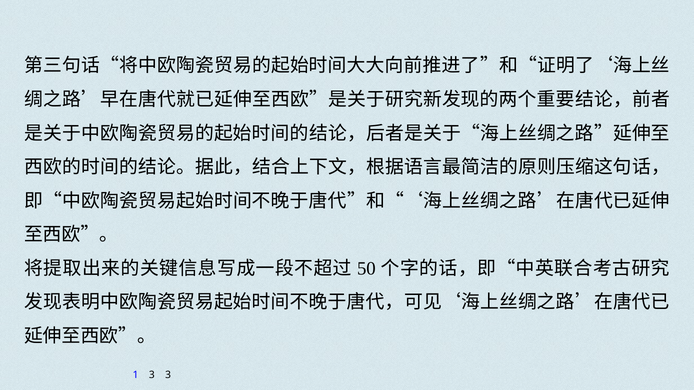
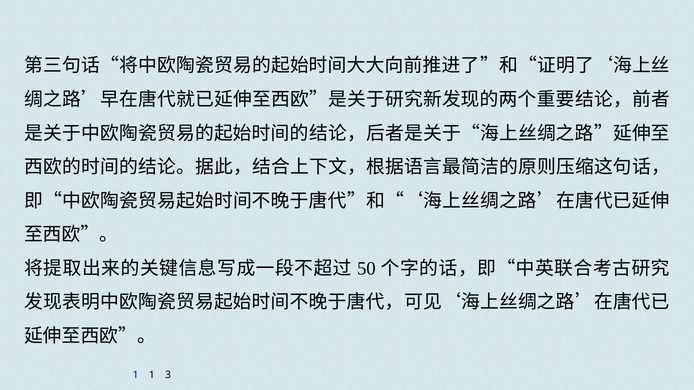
1 3: 3 -> 1
